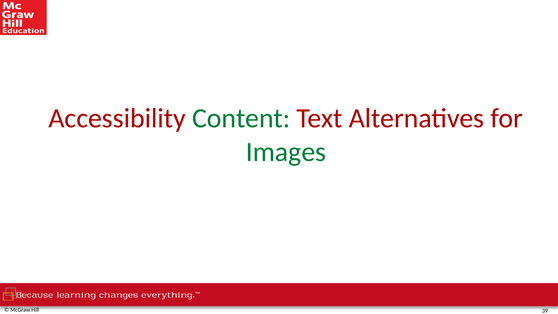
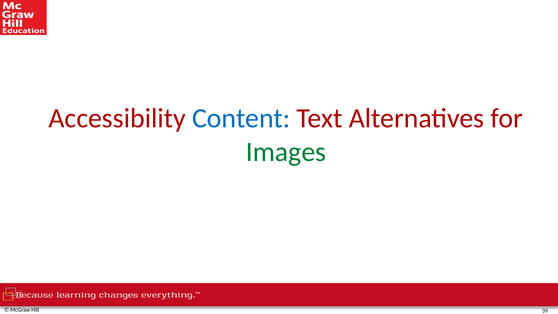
Content colour: green -> blue
